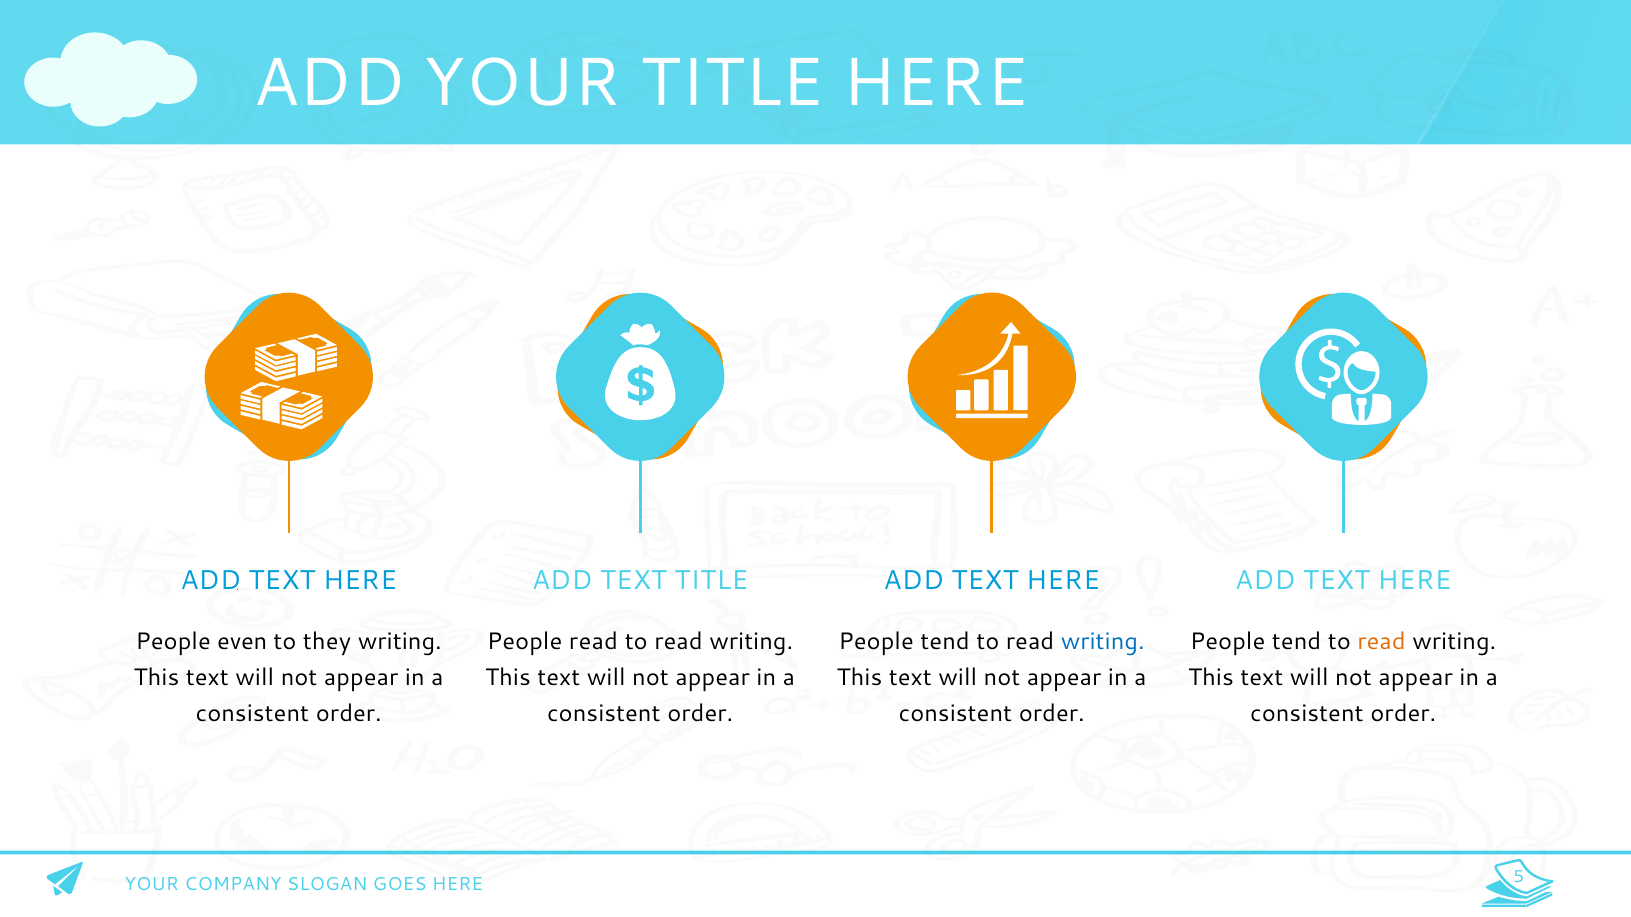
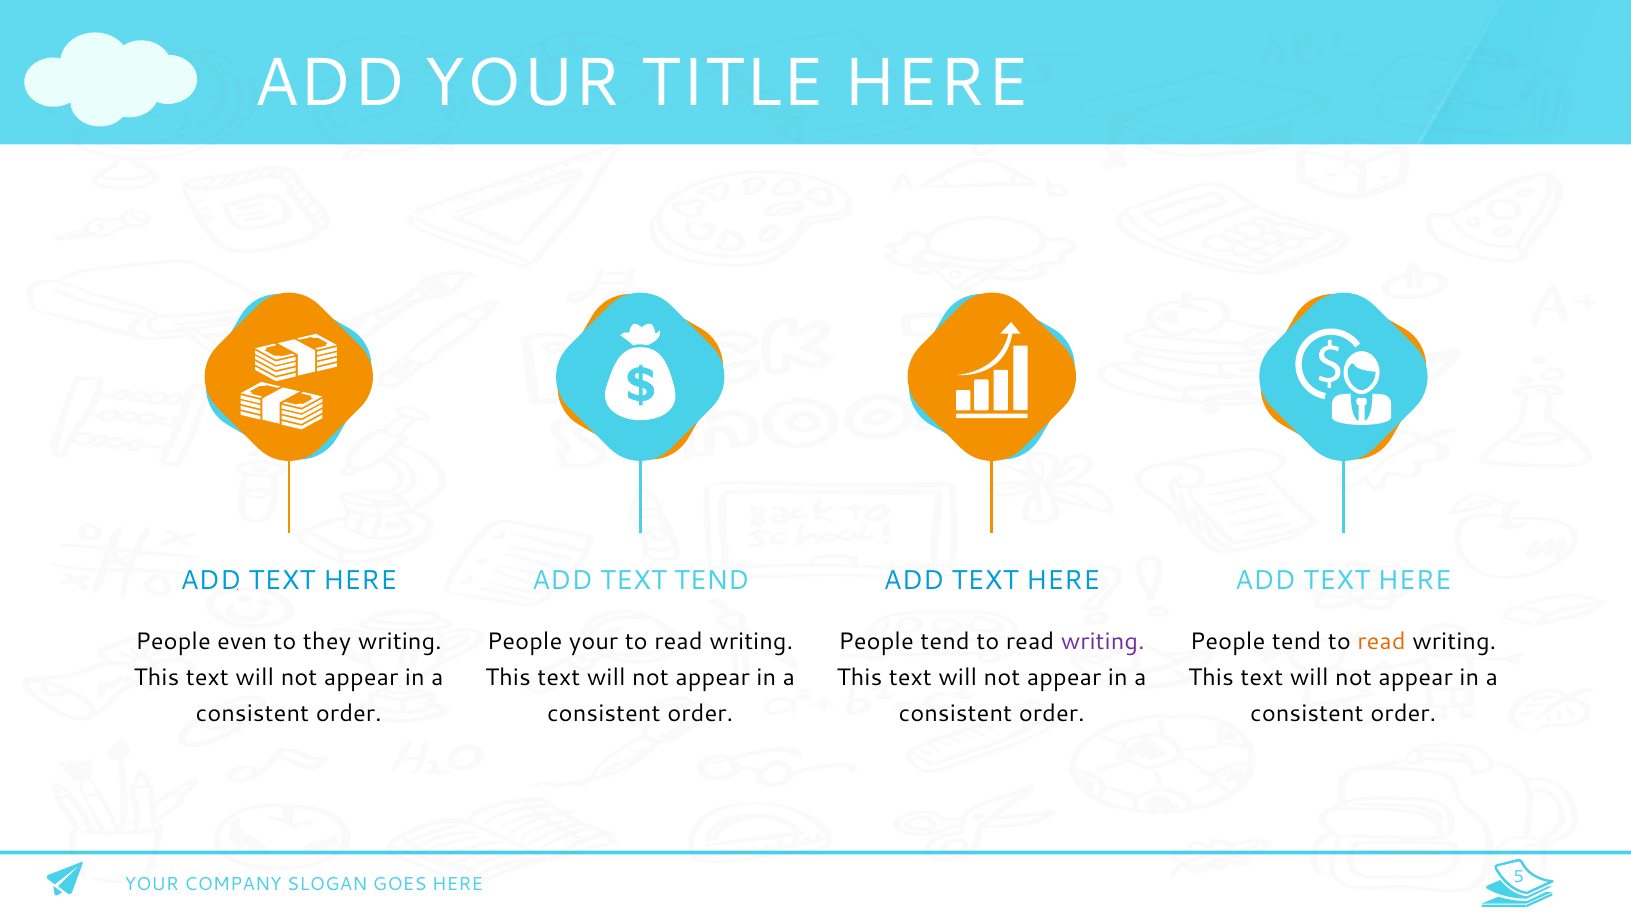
TEXT TITLE: TITLE -> TEND
People read: read -> your
writing at (1103, 642) colour: blue -> purple
